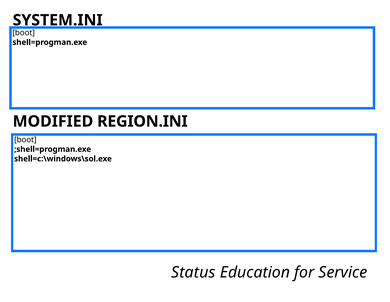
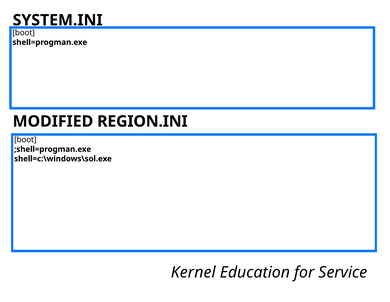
Status: Status -> Kernel
